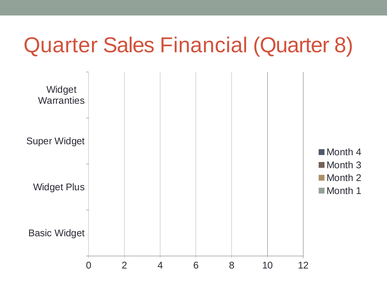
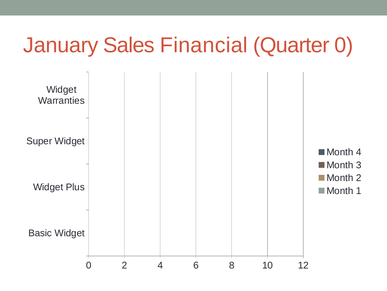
Quarter at (61, 45): Quarter -> January
Quarter 8: 8 -> 0
